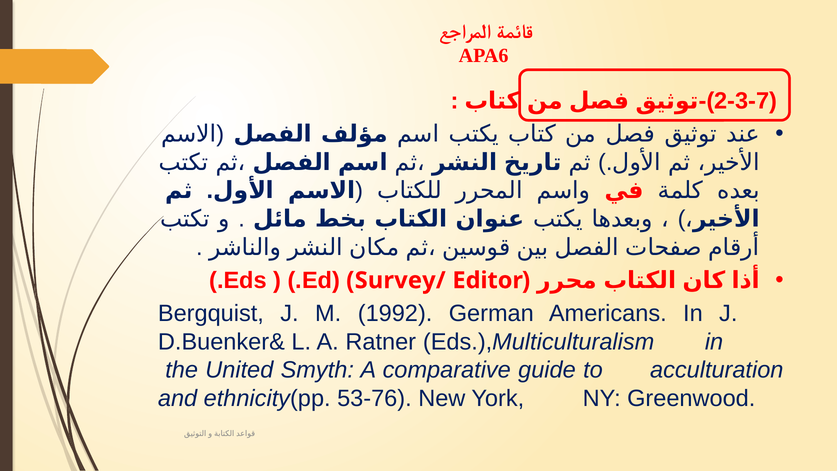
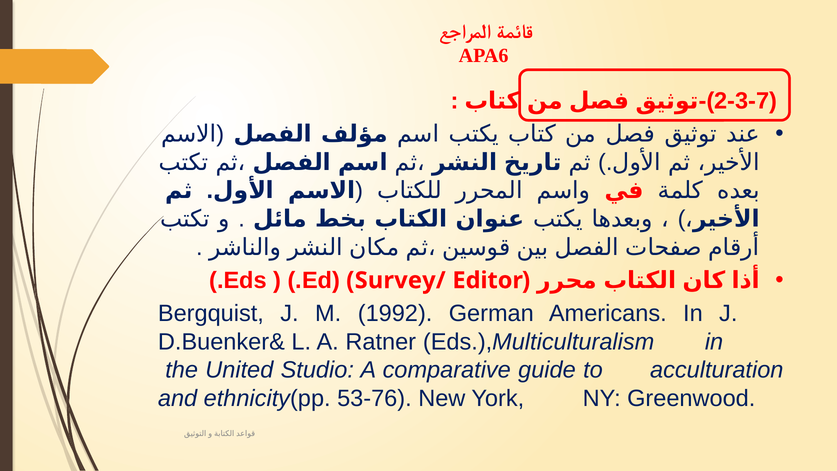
Smyth: Smyth -> Studio
